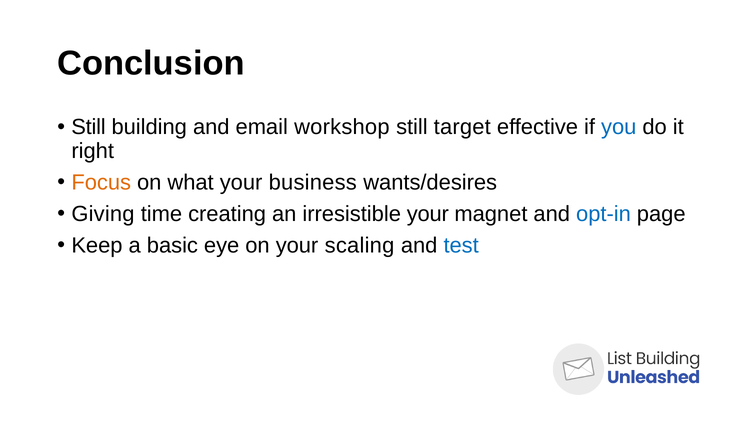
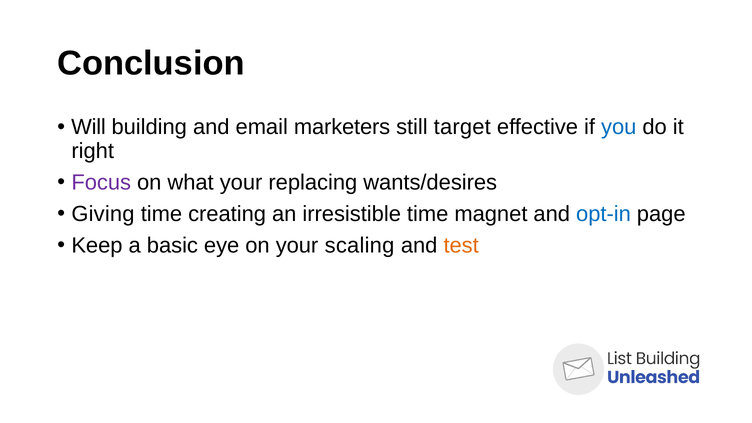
Still at (89, 127): Still -> Will
workshop: workshop -> marketers
Focus colour: orange -> purple
business: business -> replacing
irresistible your: your -> time
test colour: blue -> orange
